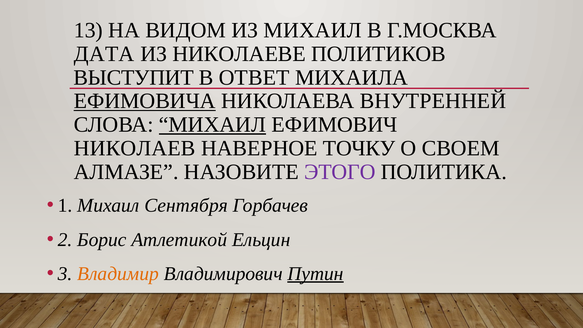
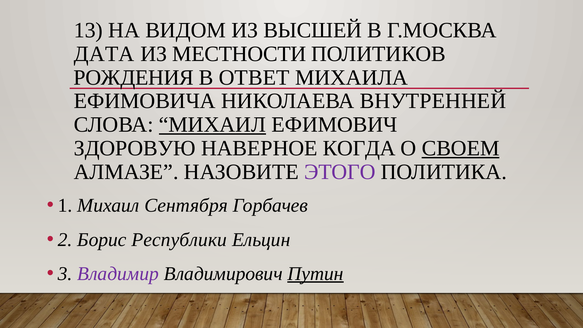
ИЗ МИХАИЛ: МИХАИЛ -> ВЫСШЕЙ
НИКОЛАЕВЕ: НИКОЛАЕВЕ -> МЕСТНОСТИ
ВЫСТУПИТ: ВЫСТУПИТ -> РОЖДЕНИЯ
ЕФИМОВИЧА underline: present -> none
НИКОЛАЕВ: НИКОЛАЕВ -> ЗДОРОВУЮ
ТОЧКУ: ТОЧКУ -> КОГДА
СВОЕМ underline: none -> present
Атлетикой: Атлетикой -> Республики
Владимир colour: orange -> purple
